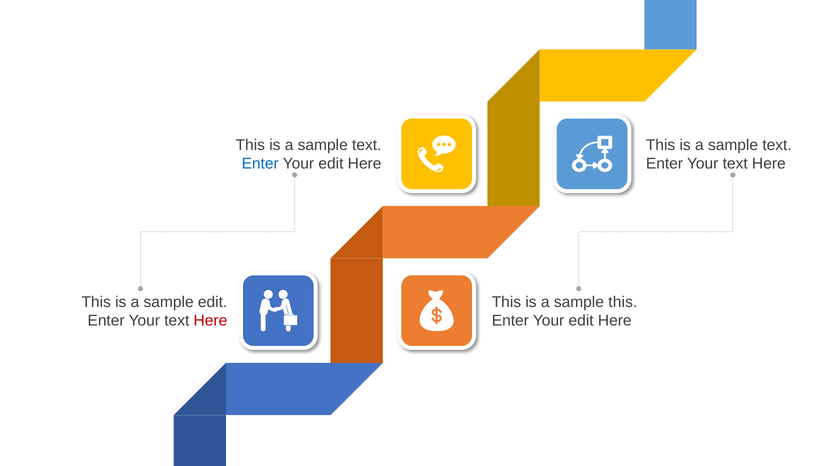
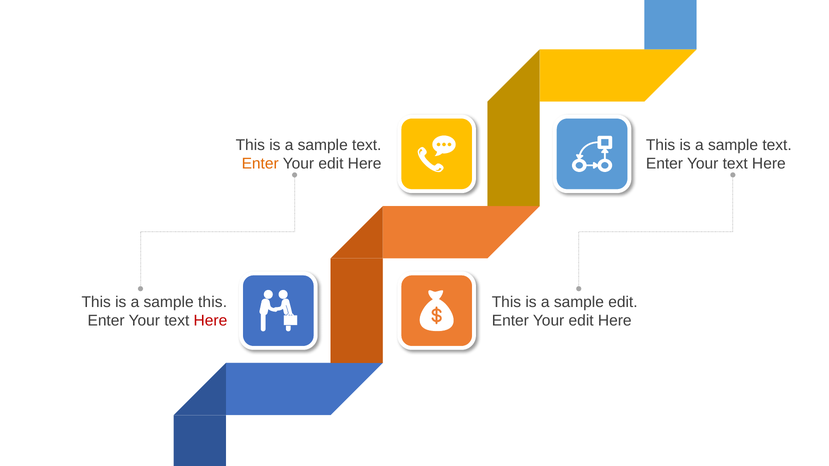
Enter at (260, 164) colour: blue -> orange
sample edit: edit -> this
sample this: this -> edit
